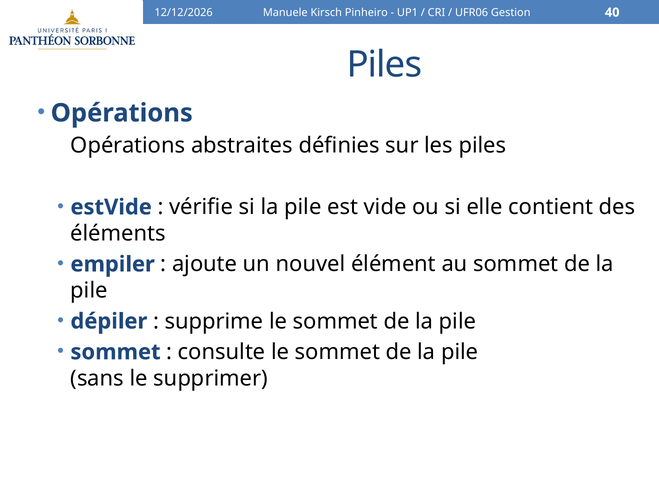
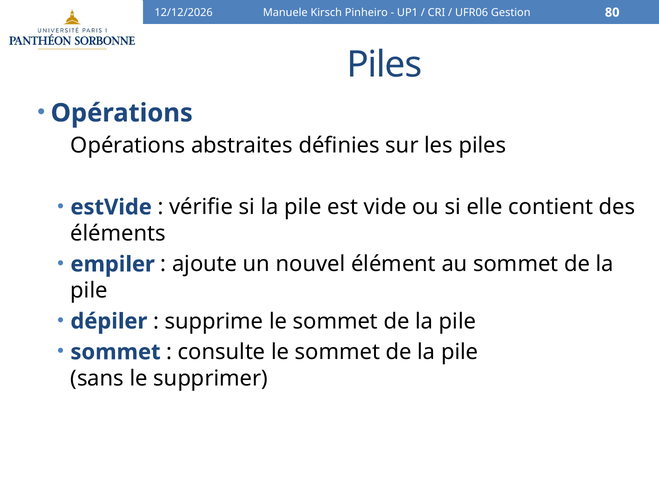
40: 40 -> 80
